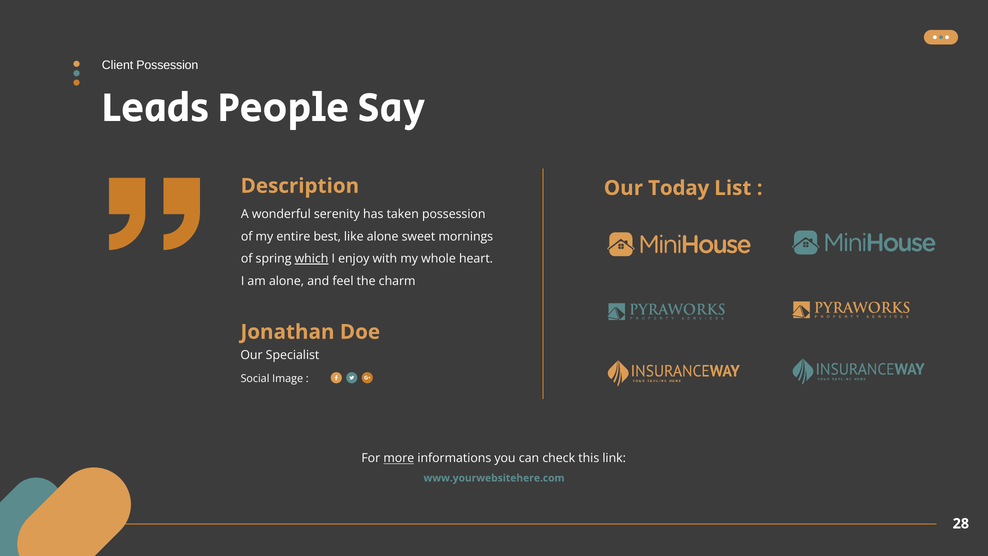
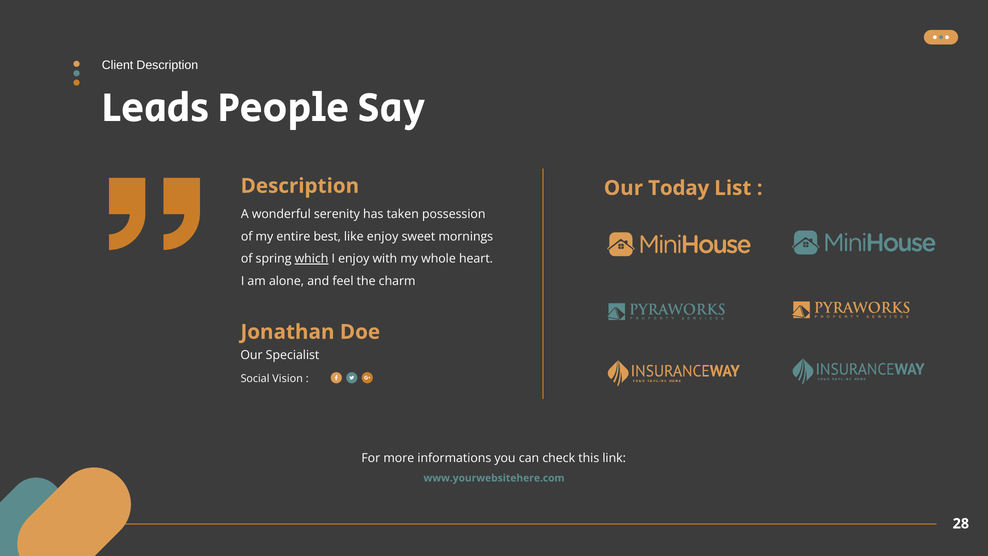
Client Possession: Possession -> Description
like alone: alone -> enjoy
Image: Image -> Vision
more underline: present -> none
